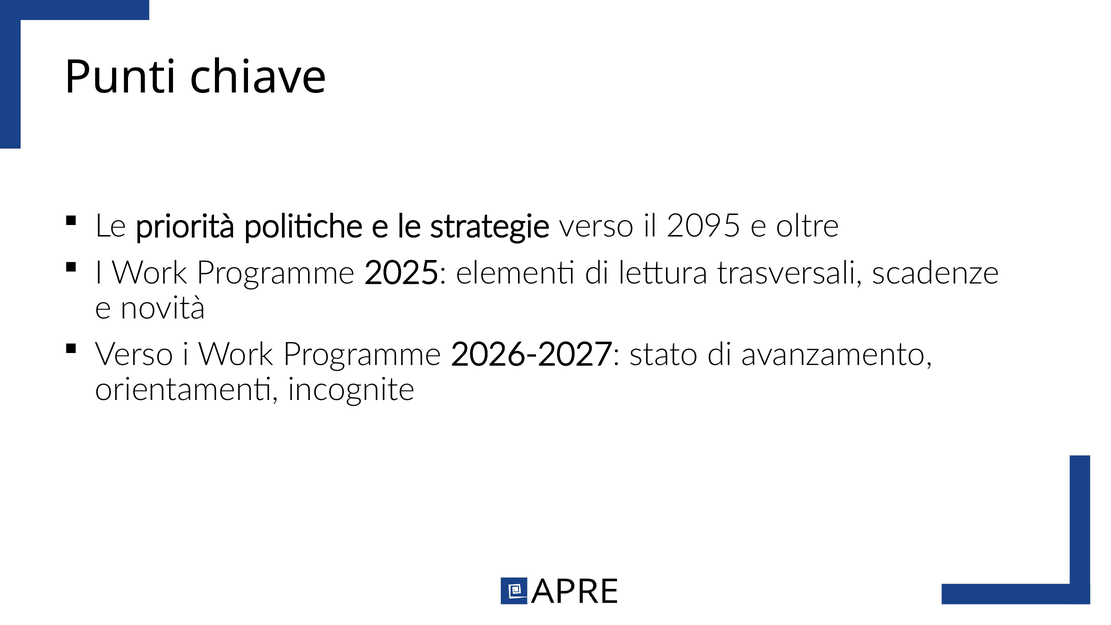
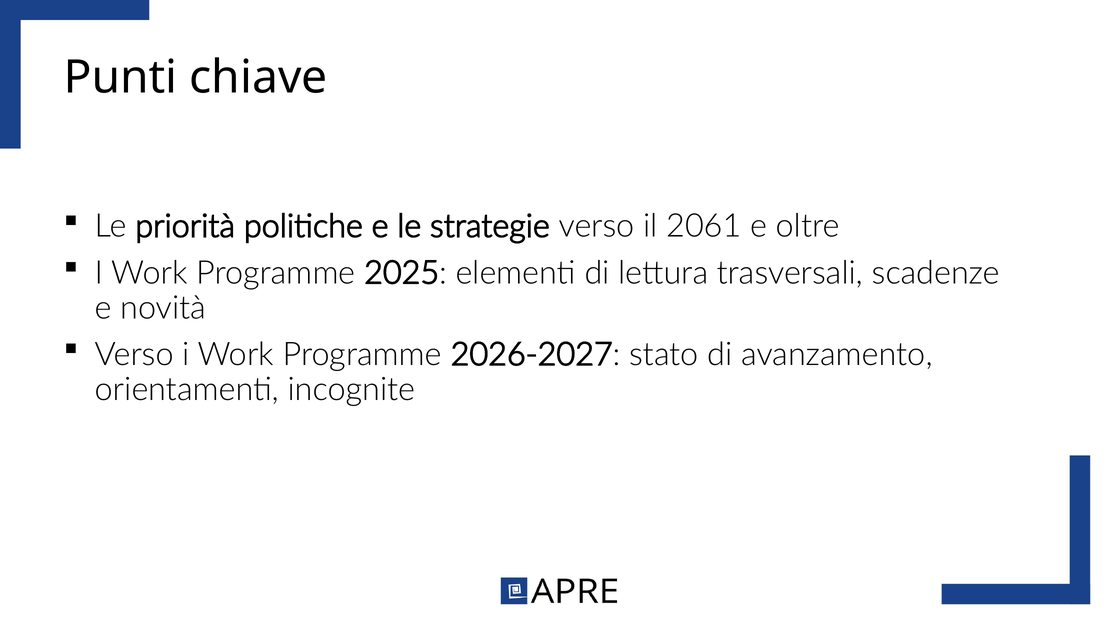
2095: 2095 -> 2061
